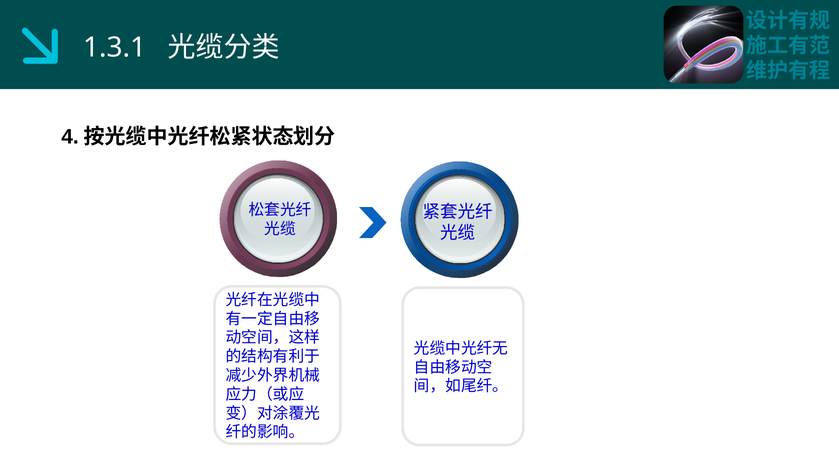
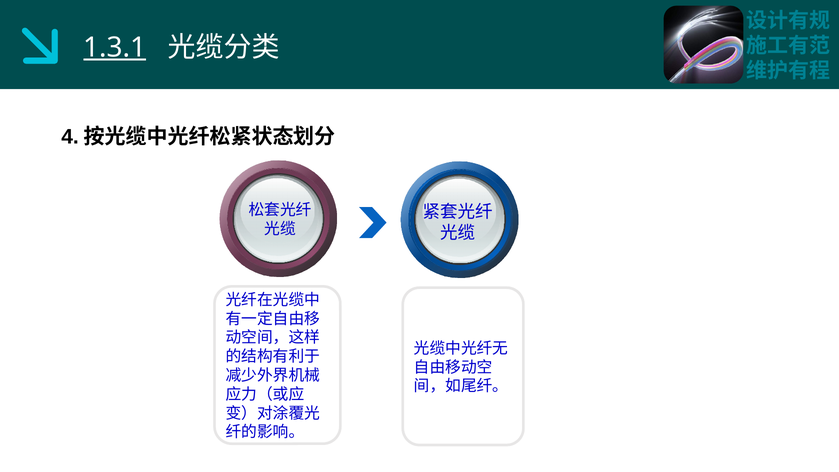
1.3.1 underline: none -> present
